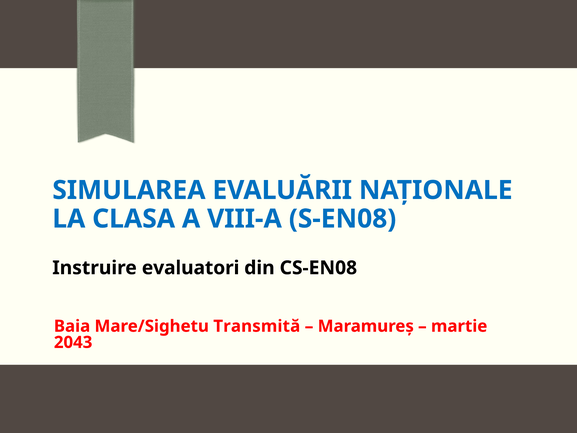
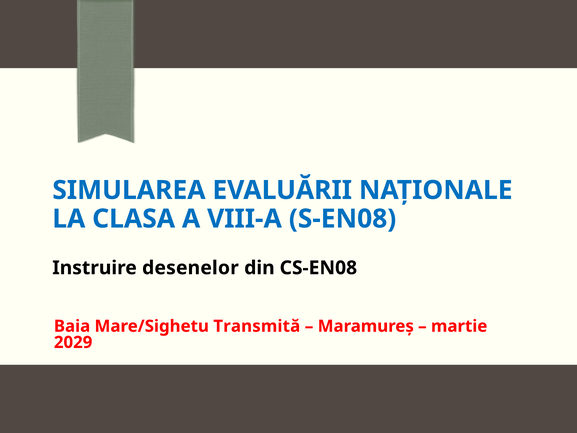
evaluatori: evaluatori -> desenelor
2043: 2043 -> 2029
